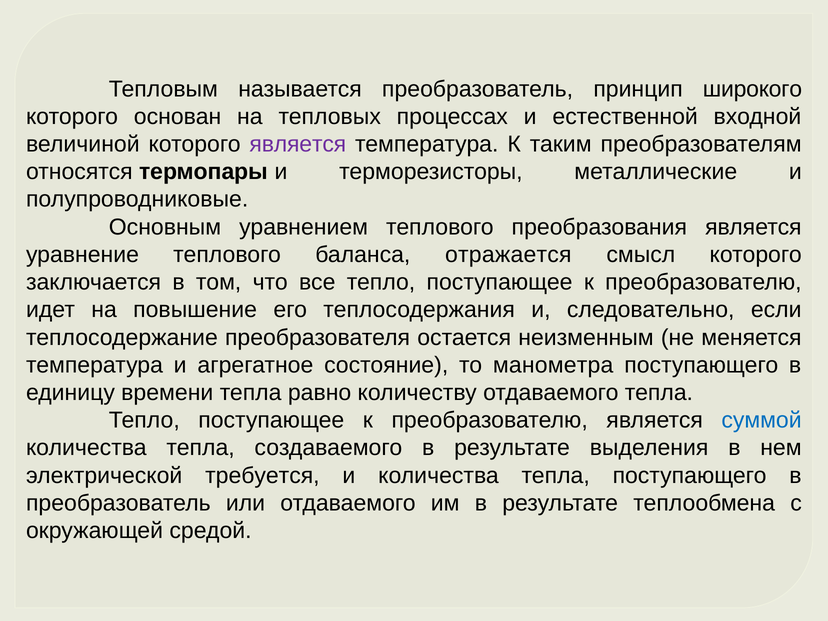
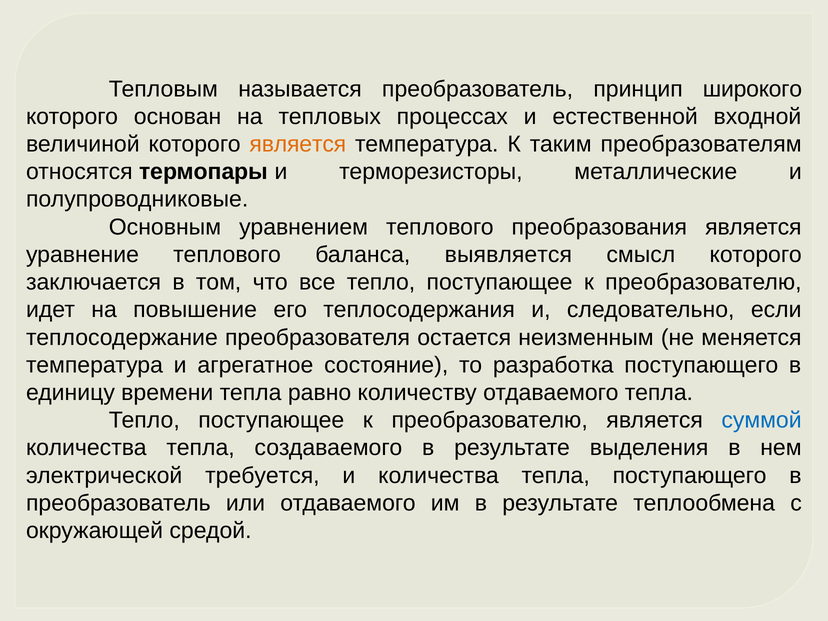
является at (298, 144) colour: purple -> orange
отражается: отражается -> выявляется
манометра: манометра -> разработка
